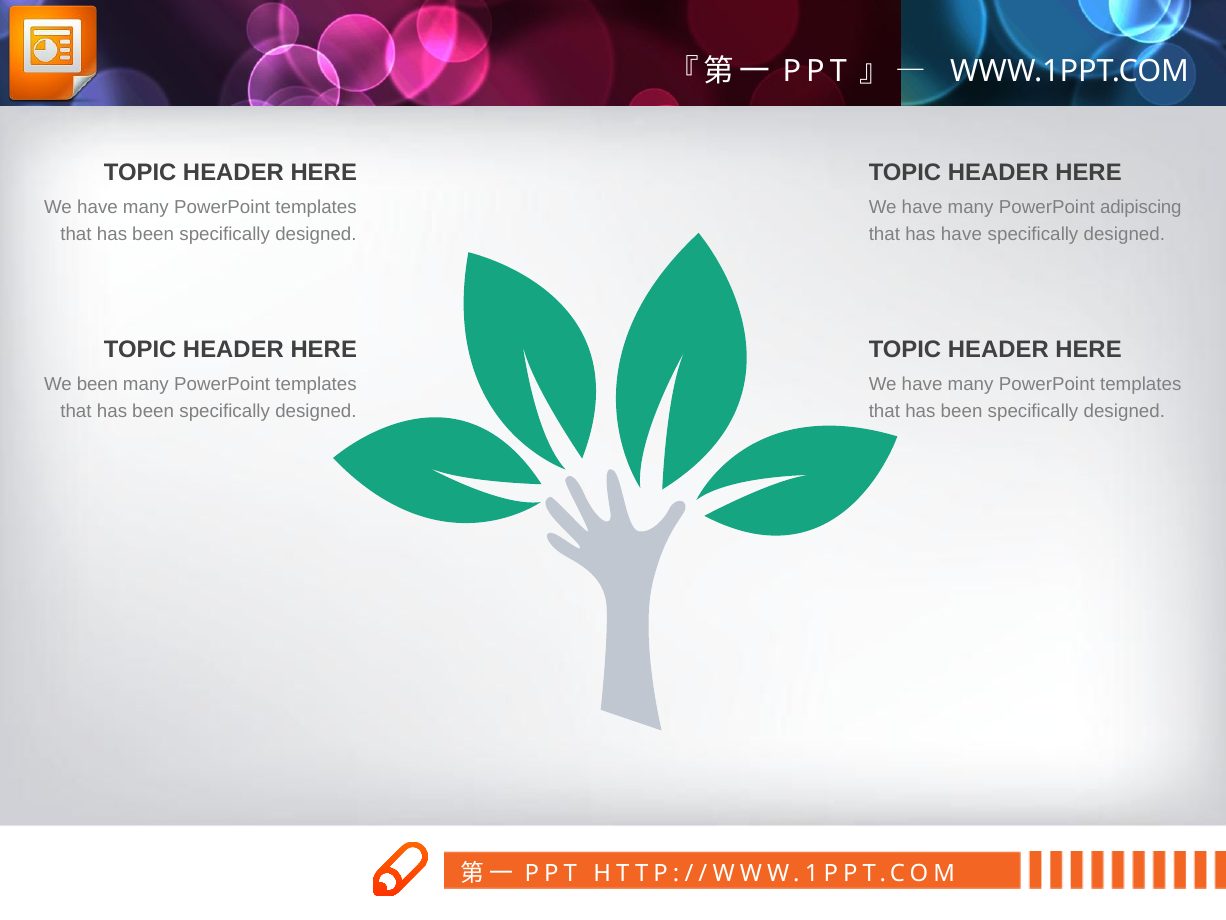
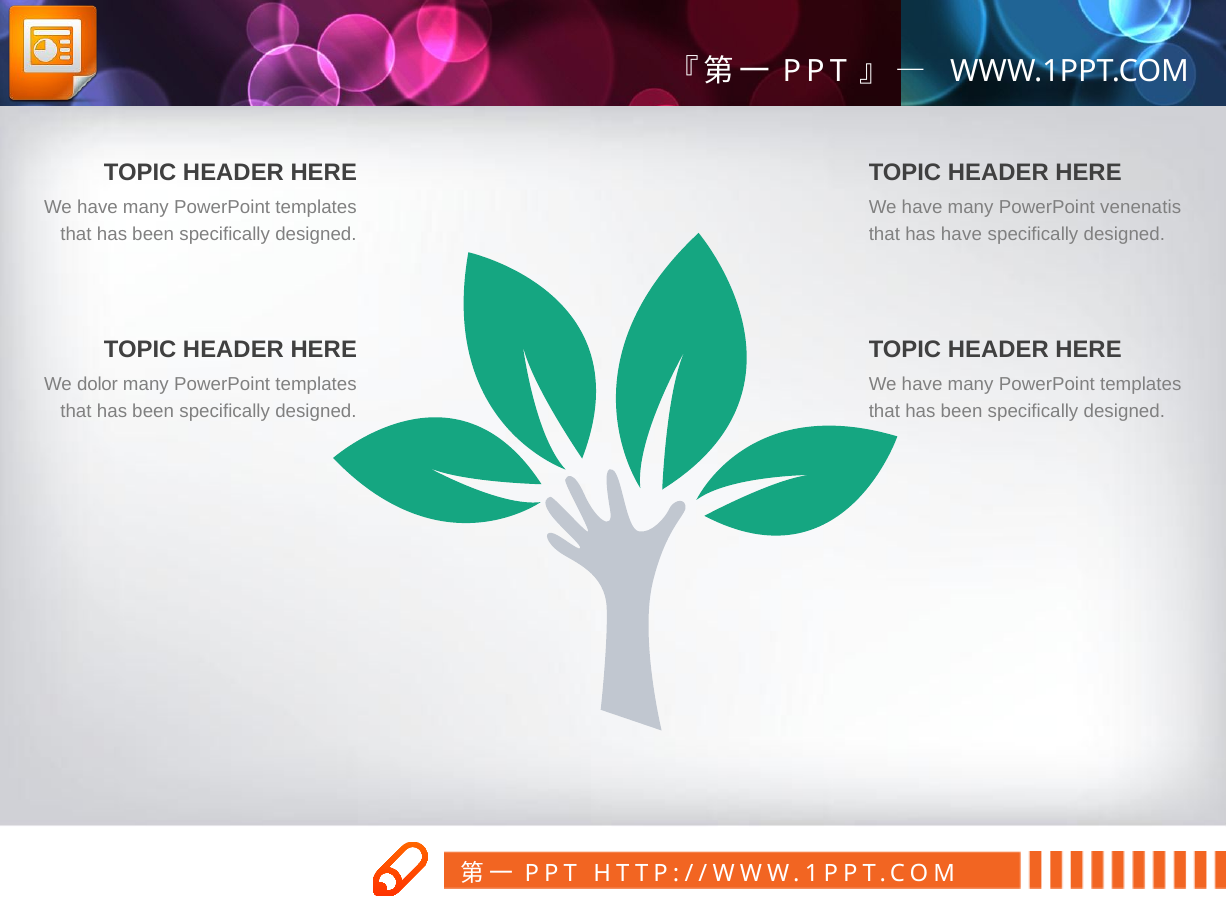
adipiscing: adipiscing -> venenatis
We been: been -> dolor
